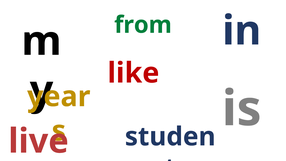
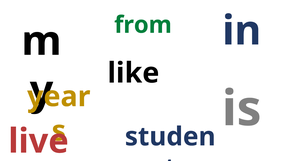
like colour: red -> black
